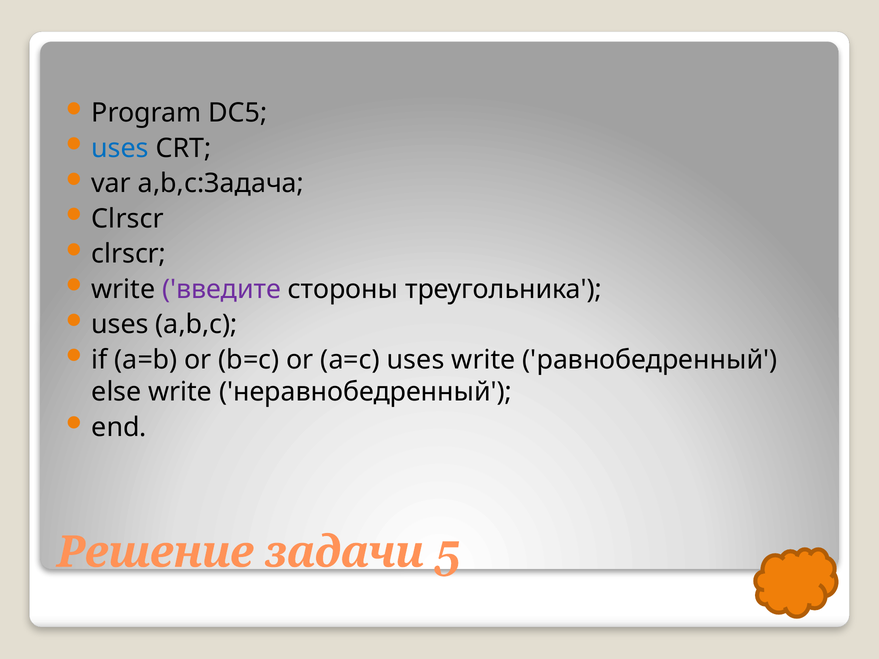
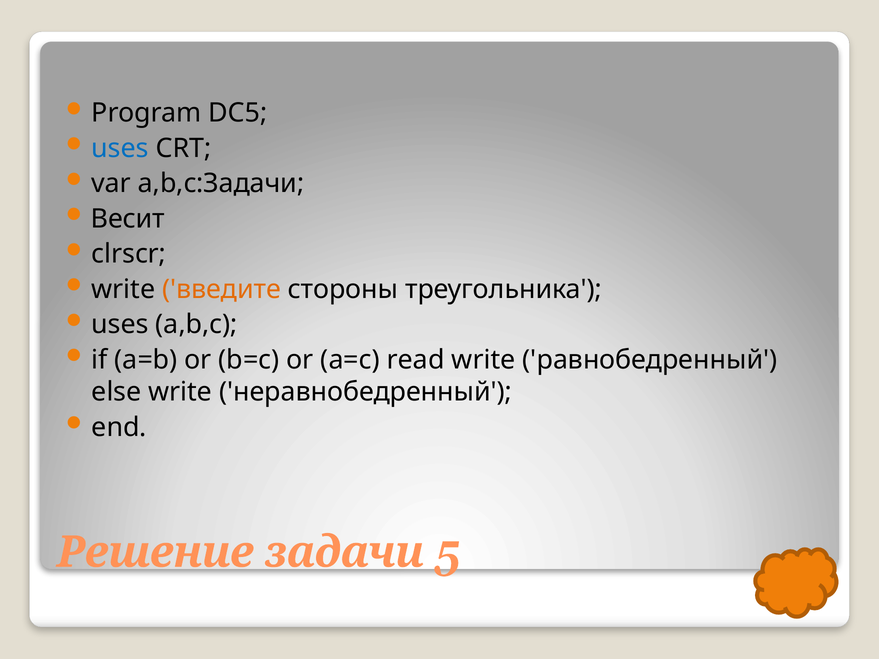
a,b,c:Задача: a,b,c:Задача -> a,b,c:Задачи
Clrscr at (128, 219): Clrscr -> Весит
введите colour: purple -> orange
a=c uses: uses -> read
